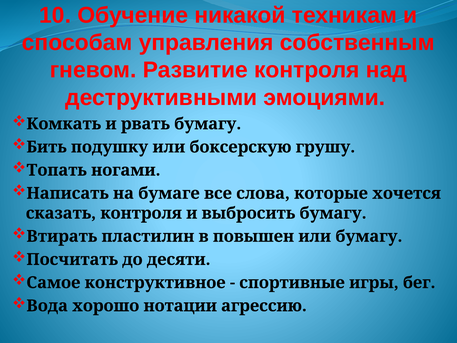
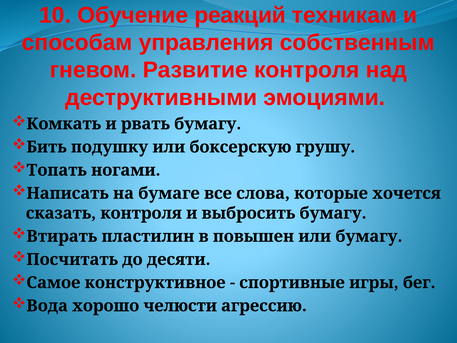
никакой: никакой -> реакций
нотации: нотации -> челюсти
